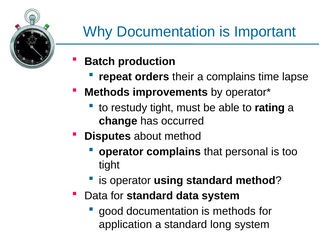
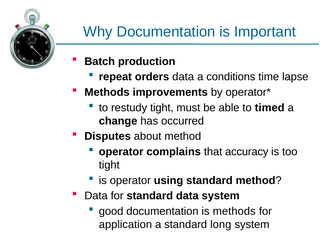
orders their: their -> data
a complains: complains -> conditions
rating: rating -> timed
personal: personal -> accuracy
